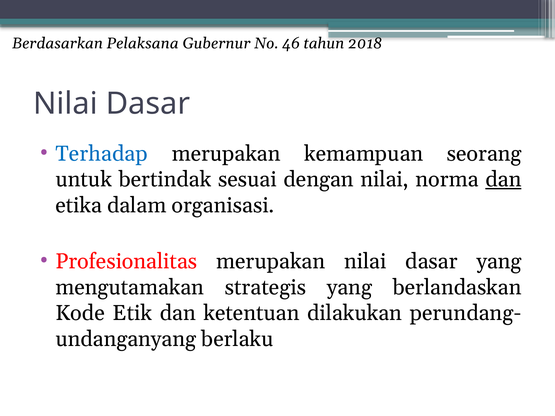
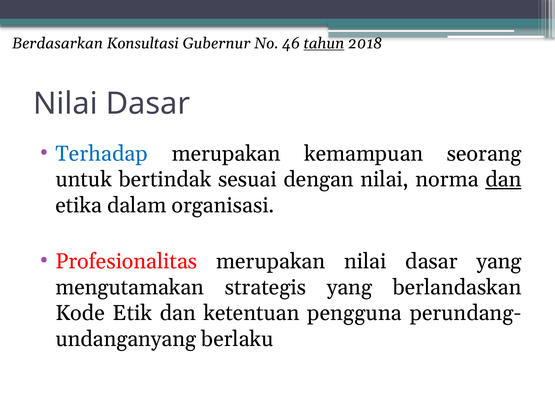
Pelaksana: Pelaksana -> Konsultasi
tahun underline: none -> present
dilakukan: dilakukan -> pengguna
